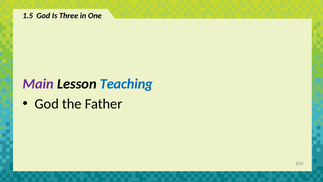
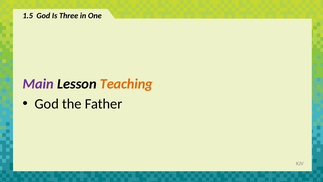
Teaching colour: blue -> orange
